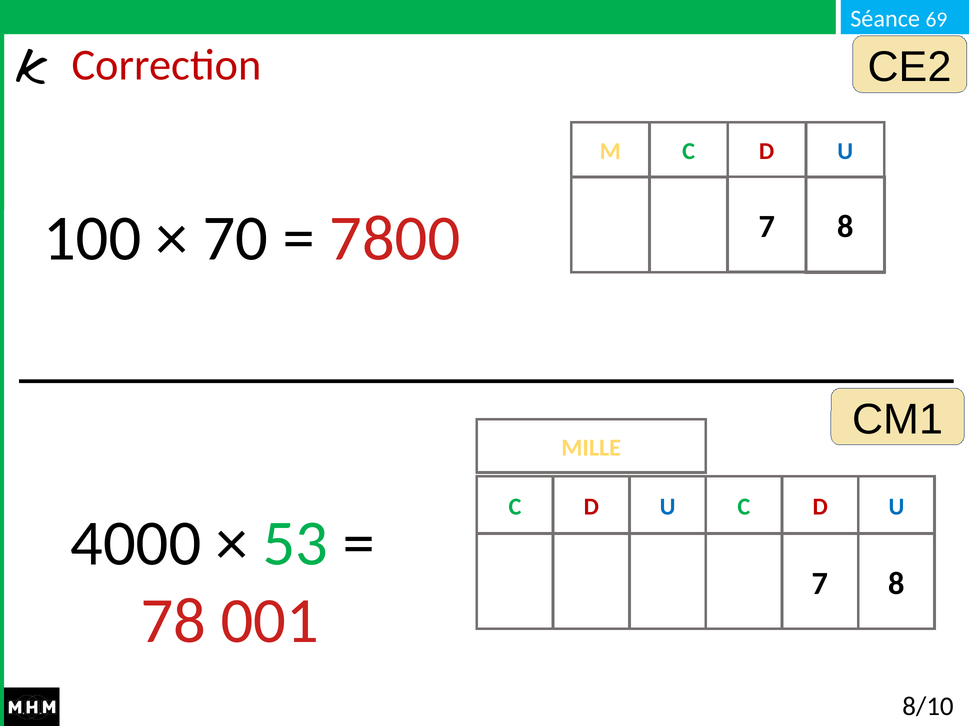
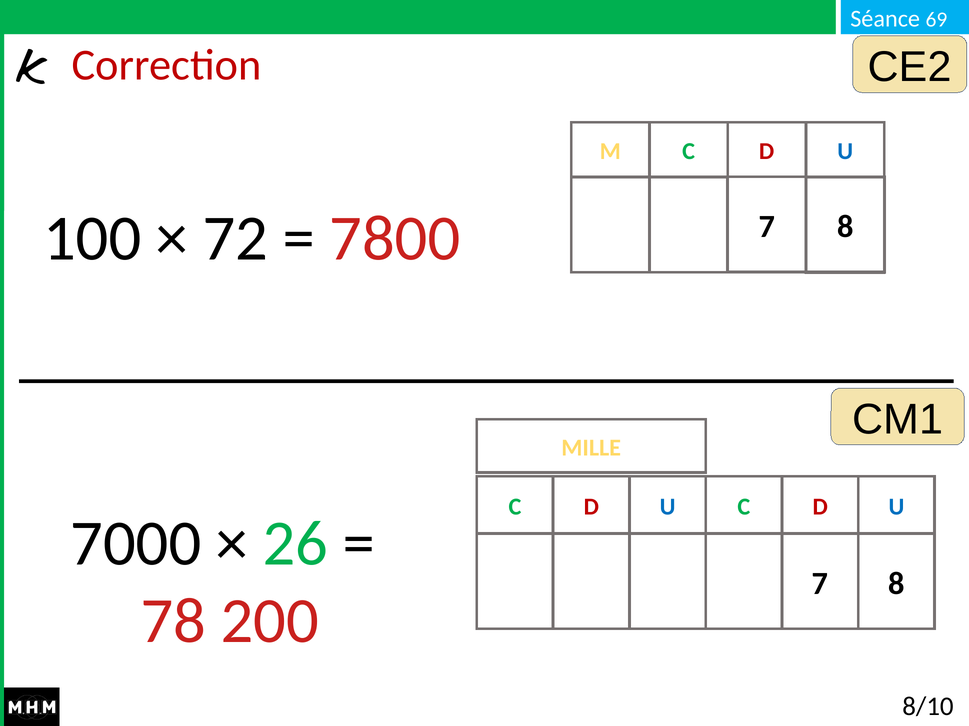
70: 70 -> 72
4000: 4000 -> 7000
53: 53 -> 26
001: 001 -> 200
